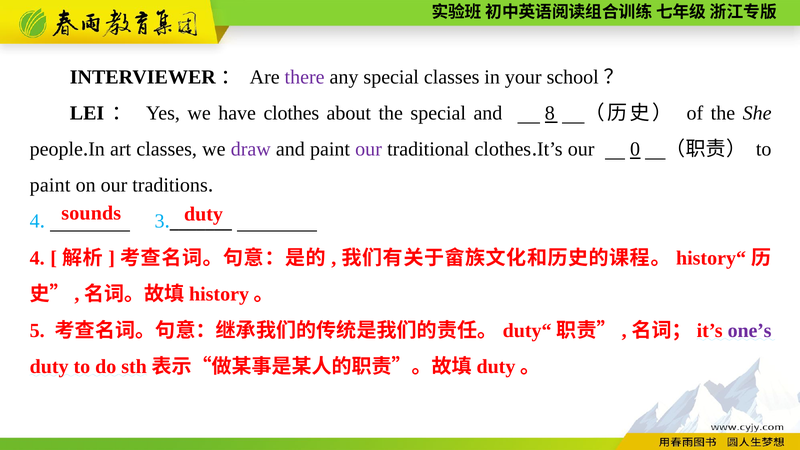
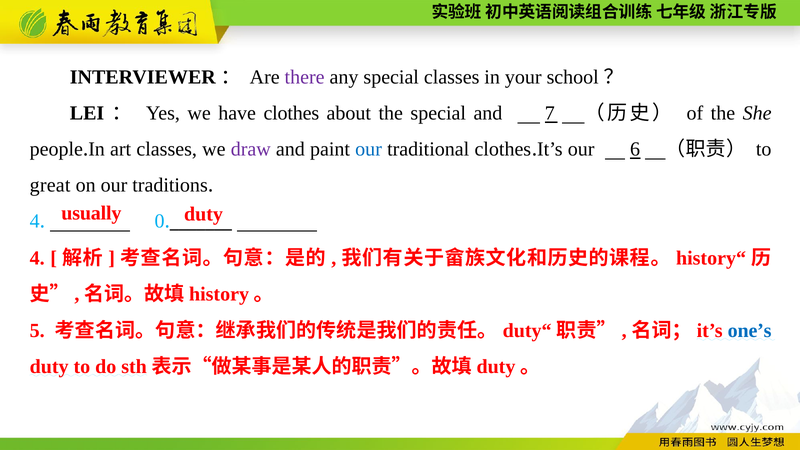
8: 8 -> 7
our at (369, 149) colour: purple -> blue
0: 0 -> 6
paint at (50, 185): paint -> great
sounds: sounds -> usually
3: 3 -> 0
one’s colour: purple -> blue
